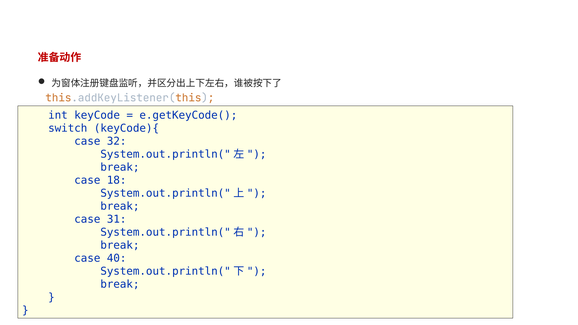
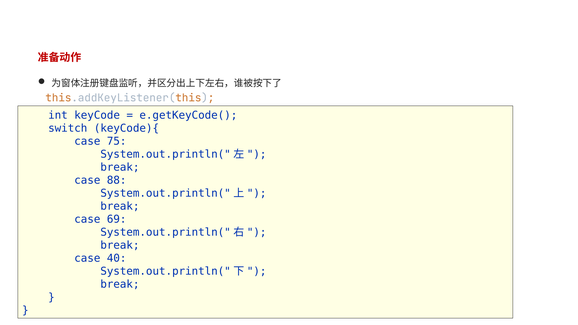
32: 32 -> 75
18: 18 -> 88
31: 31 -> 69
